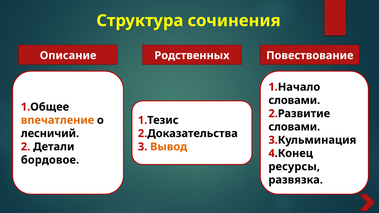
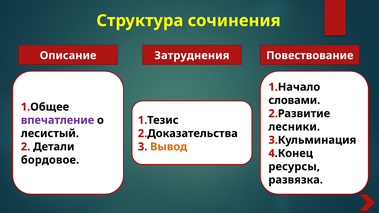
Родственных: Родственных -> Затруднения
впечатление colour: orange -> purple
словами at (294, 127): словами -> лесники
лесничий: лесничий -> лесистый
